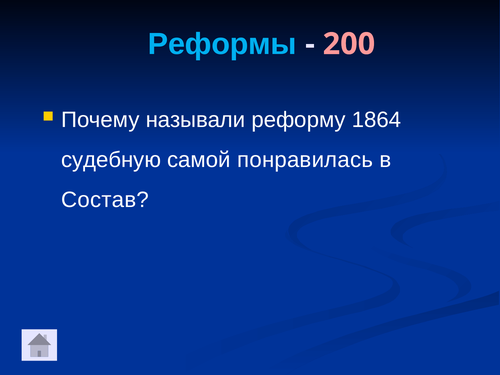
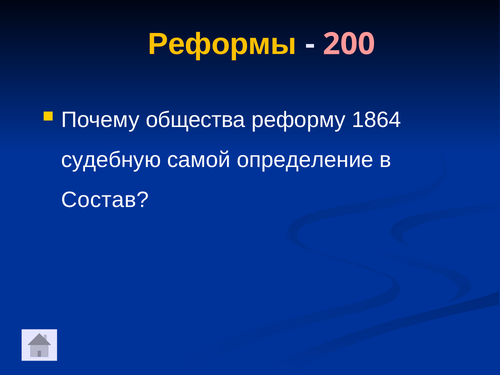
Реформы colour: light blue -> yellow
называли: называли -> общества
понравилась: понравилась -> определение
